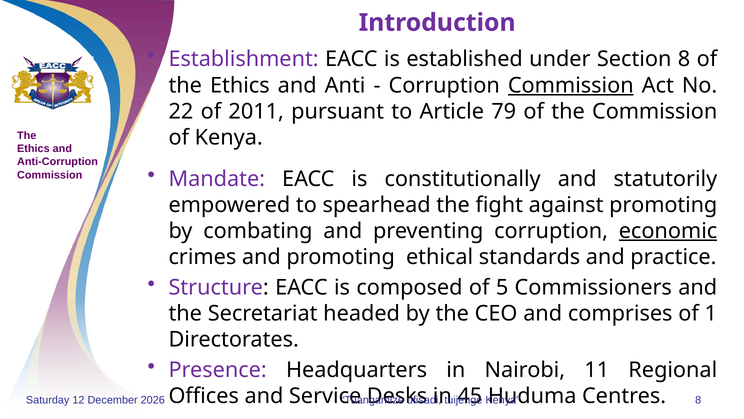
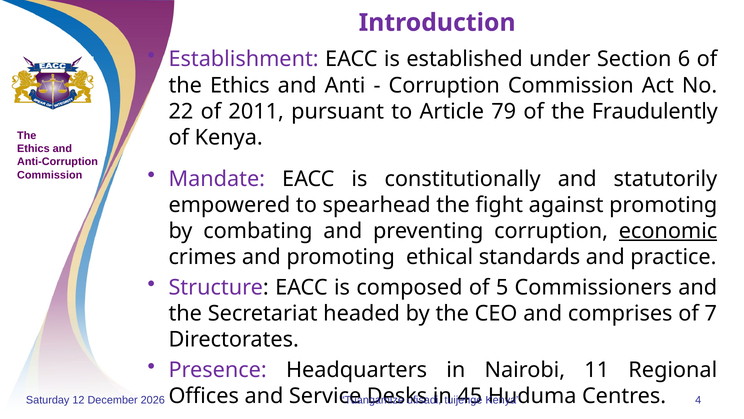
Section 8: 8 -> 6
Commission at (571, 85) underline: present -> none
the Commission: Commission -> Fraudulently
1: 1 -> 7
8 at (698, 399): 8 -> 4
